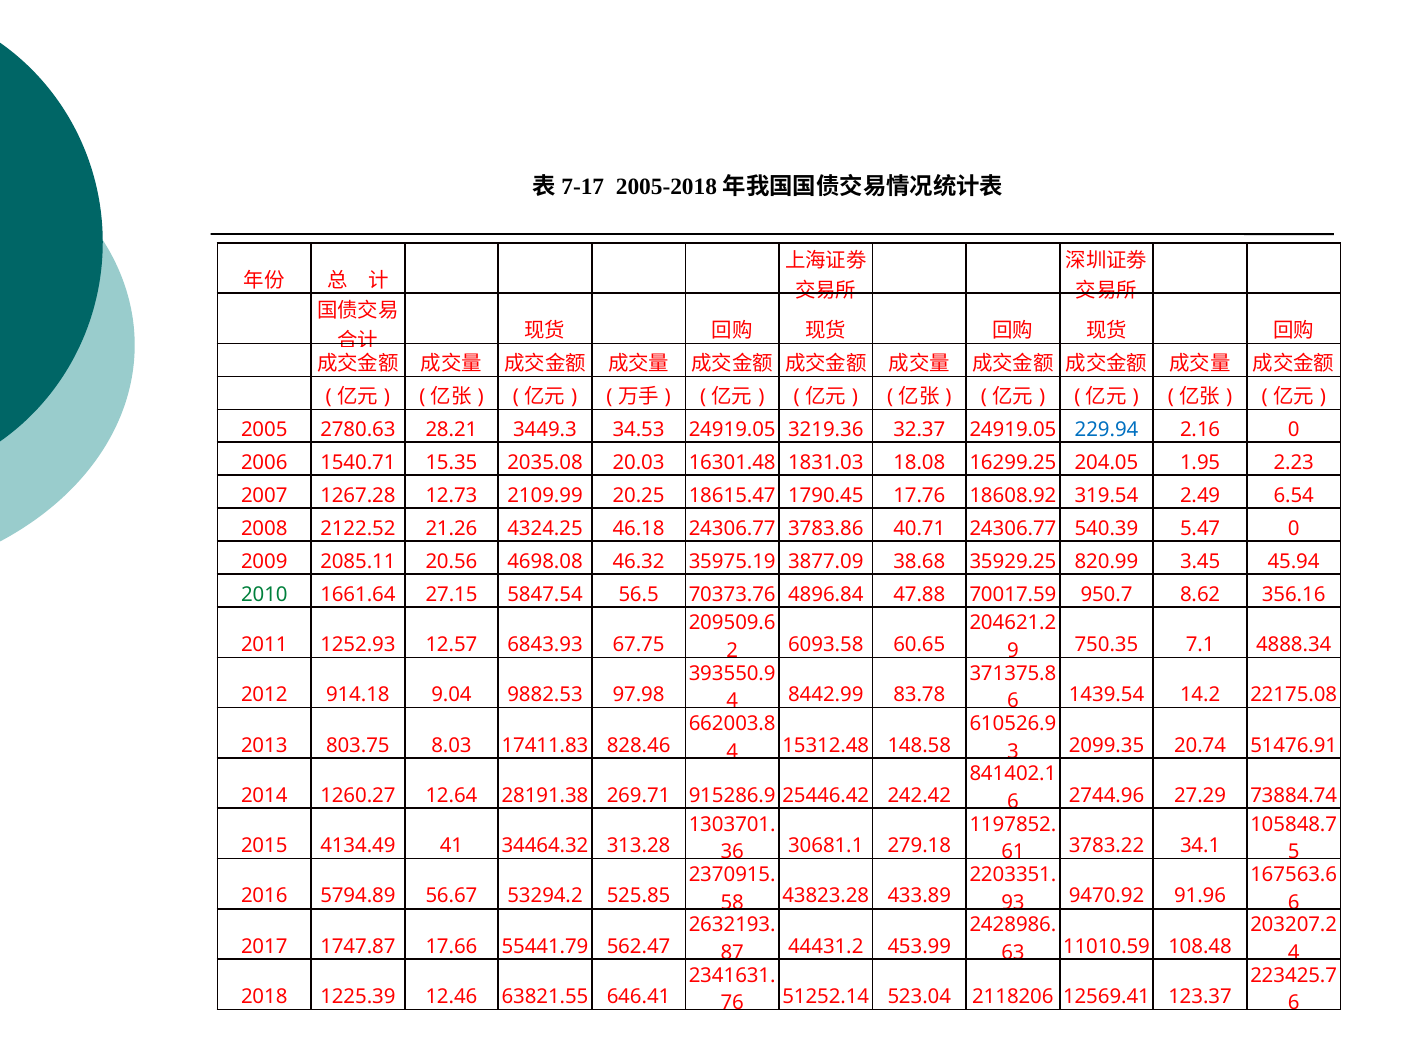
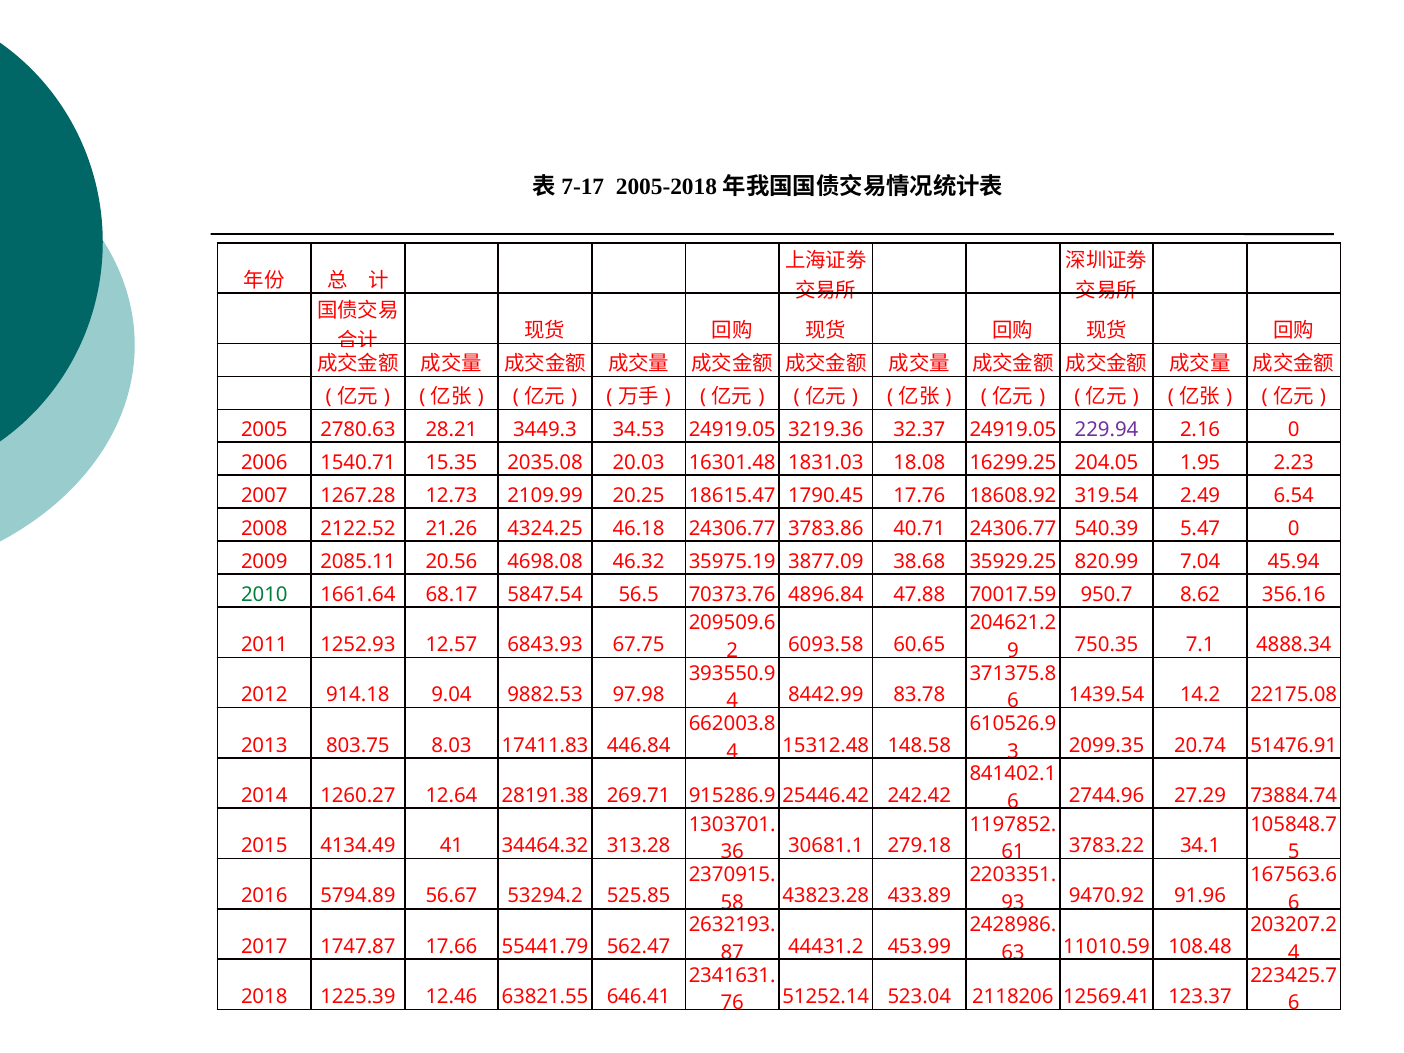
229.94 colour: blue -> purple
3.45: 3.45 -> 7.04
27.15: 27.15 -> 68.17
828.46: 828.46 -> 446.84
